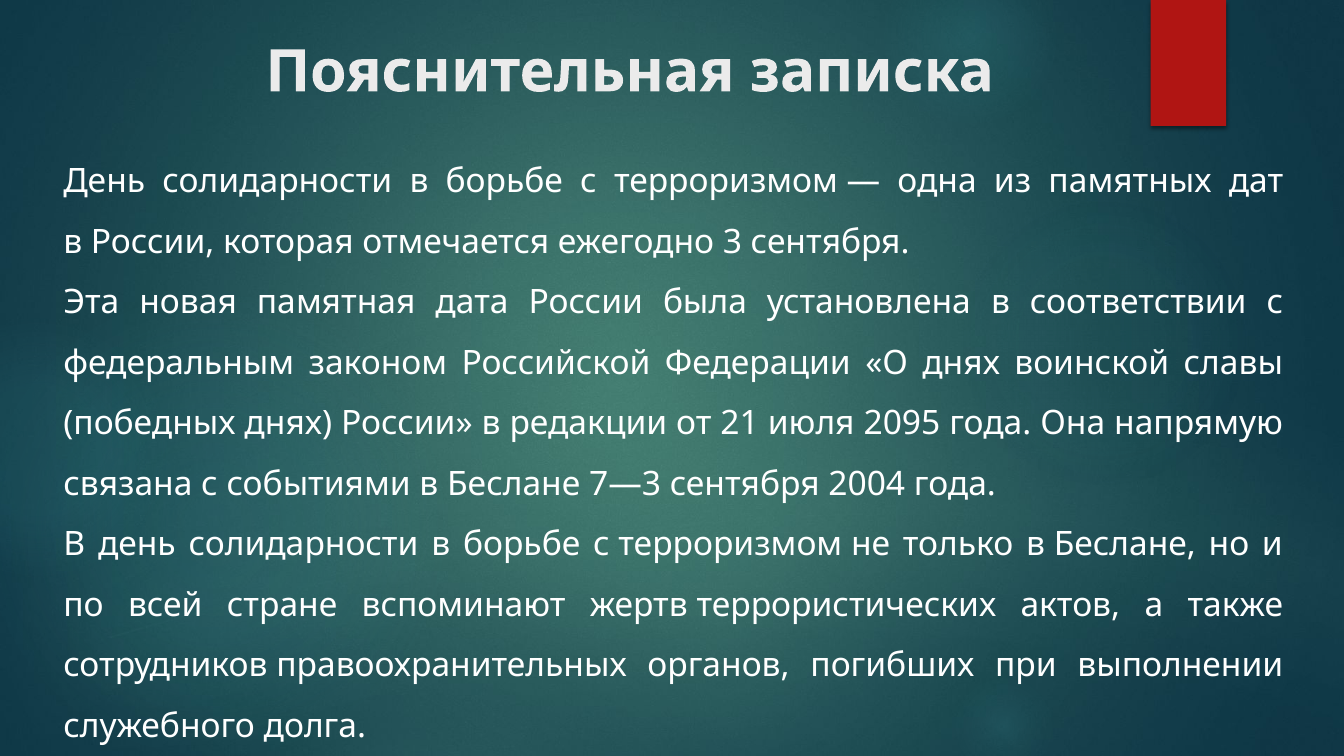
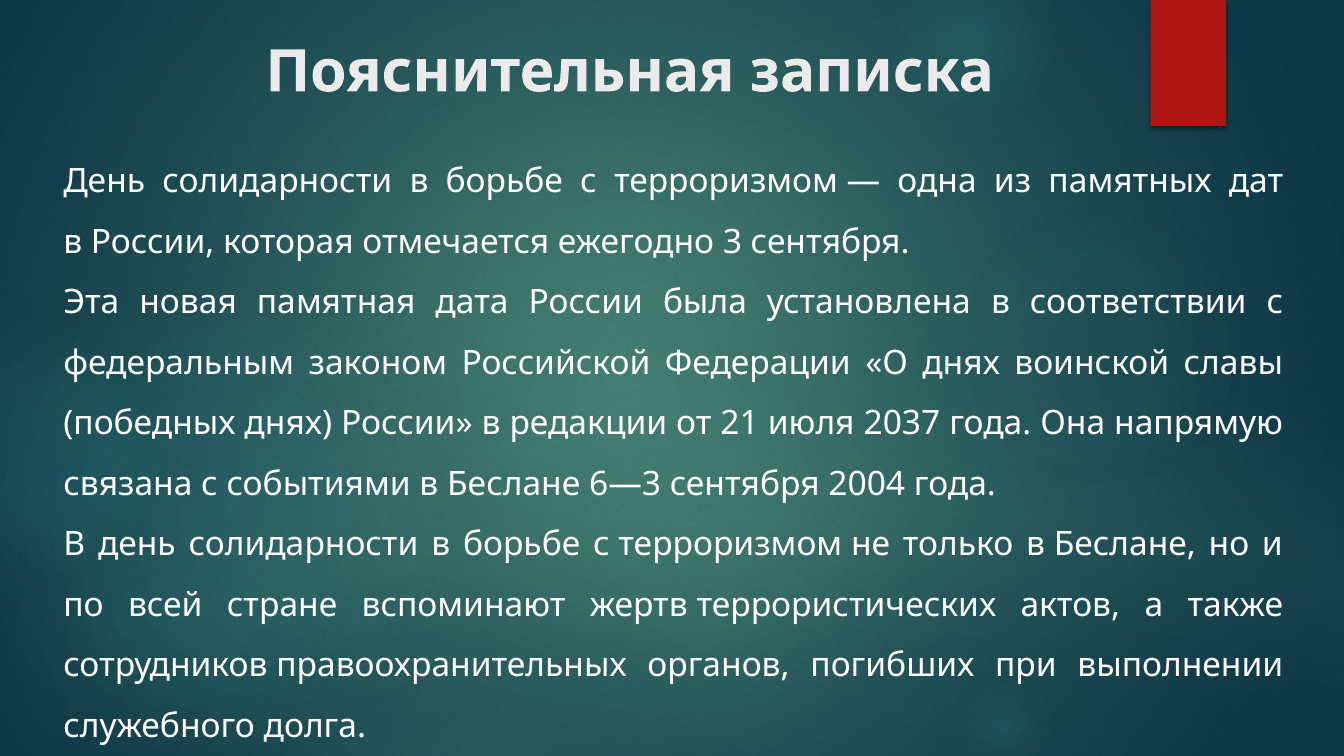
2095: 2095 -> 2037
7—3: 7—3 -> 6—3
